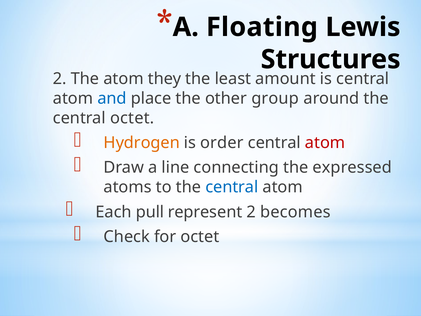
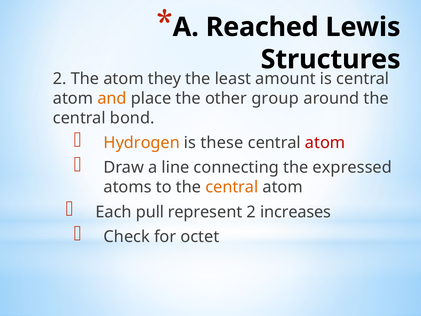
Floating: Floating -> Reached
and colour: blue -> orange
central octet: octet -> bond
order: order -> these
central at (232, 187) colour: blue -> orange
becomes: becomes -> increases
